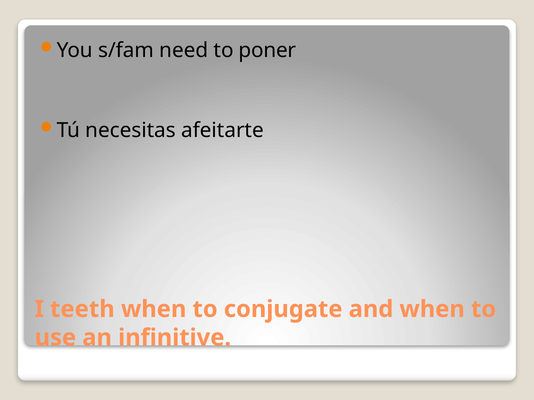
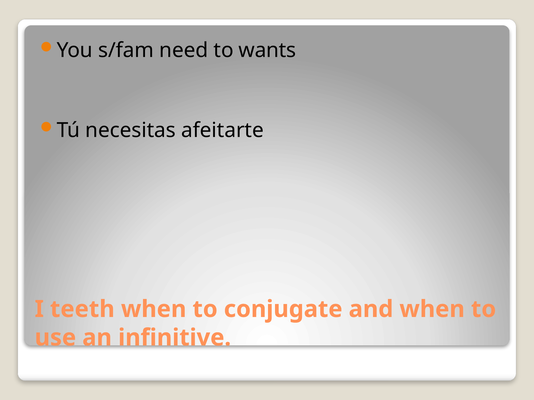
poner: poner -> wants
